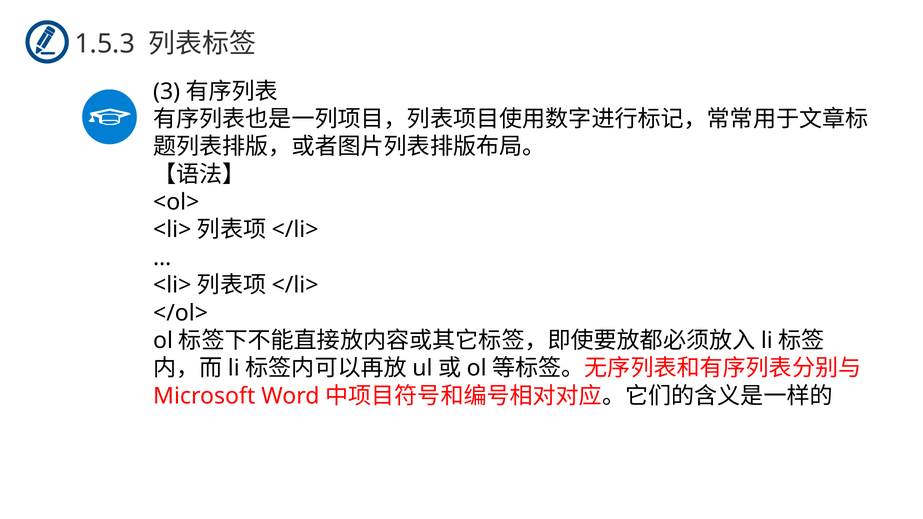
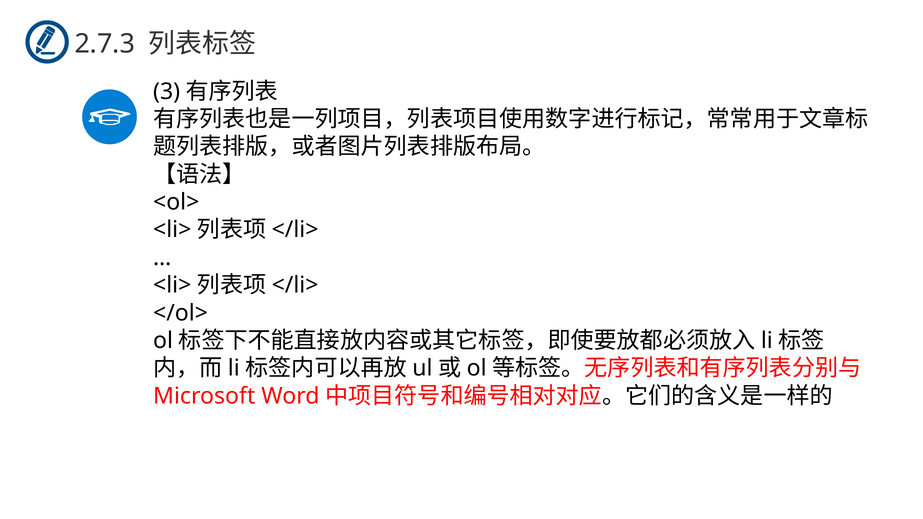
1.5.3: 1.5.3 -> 2.7.3
